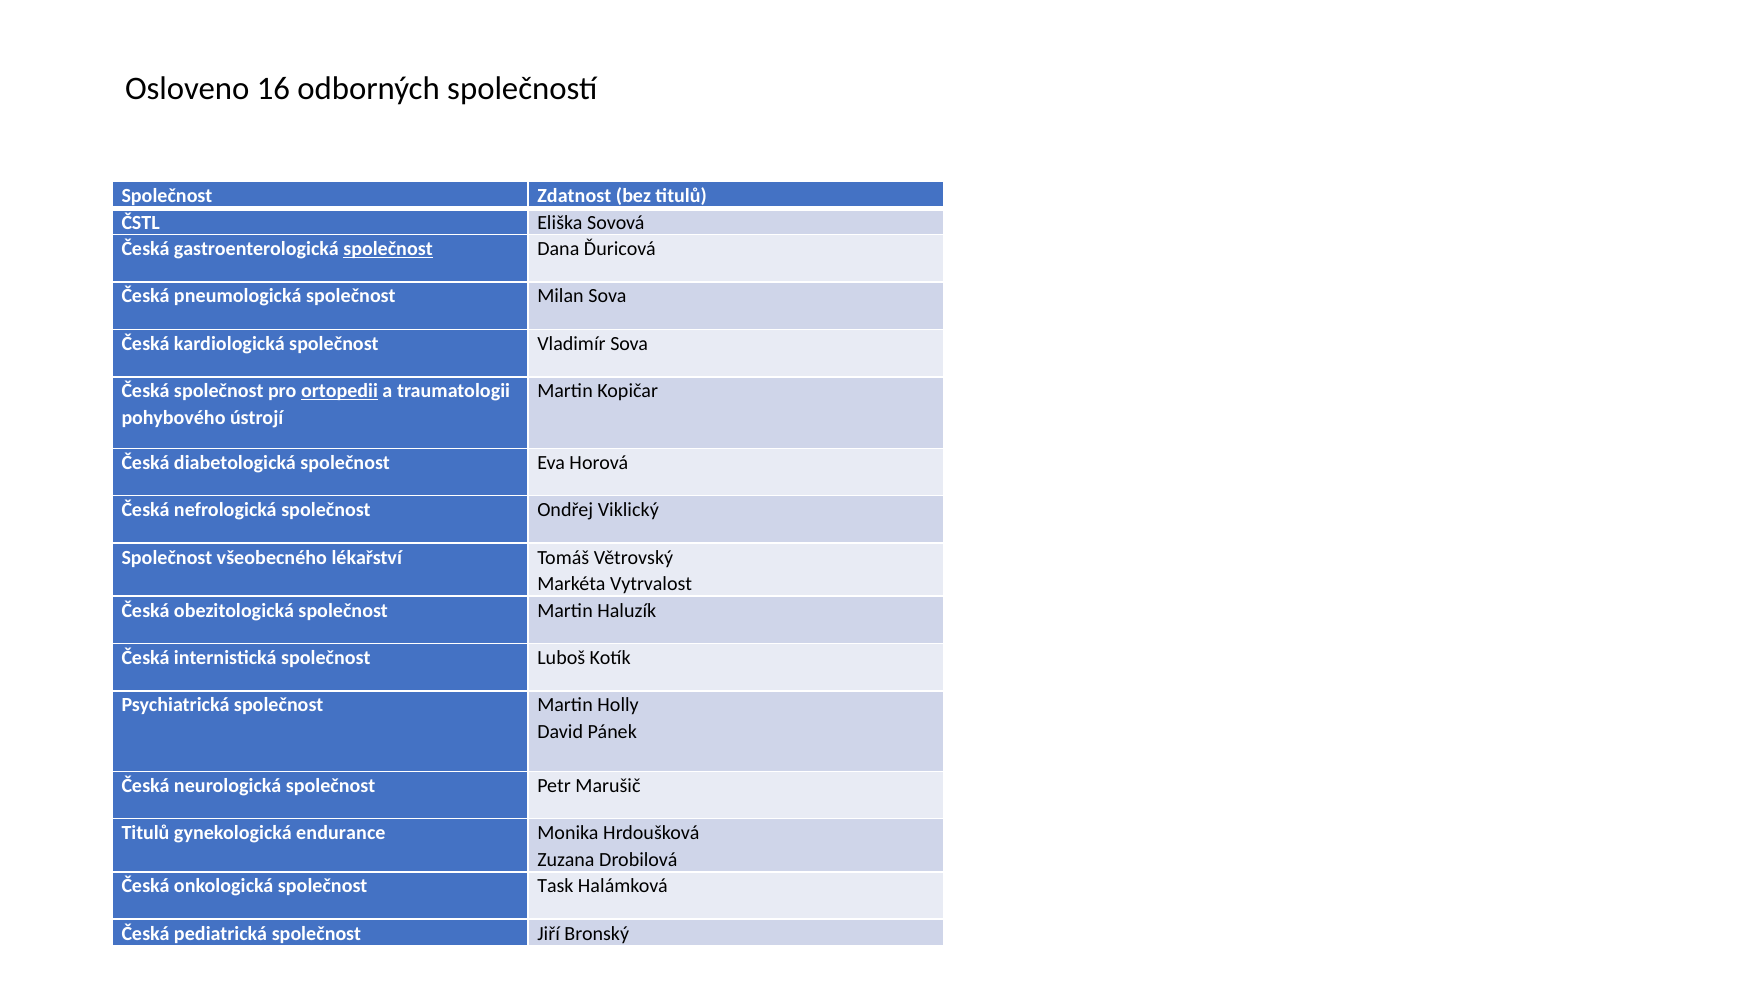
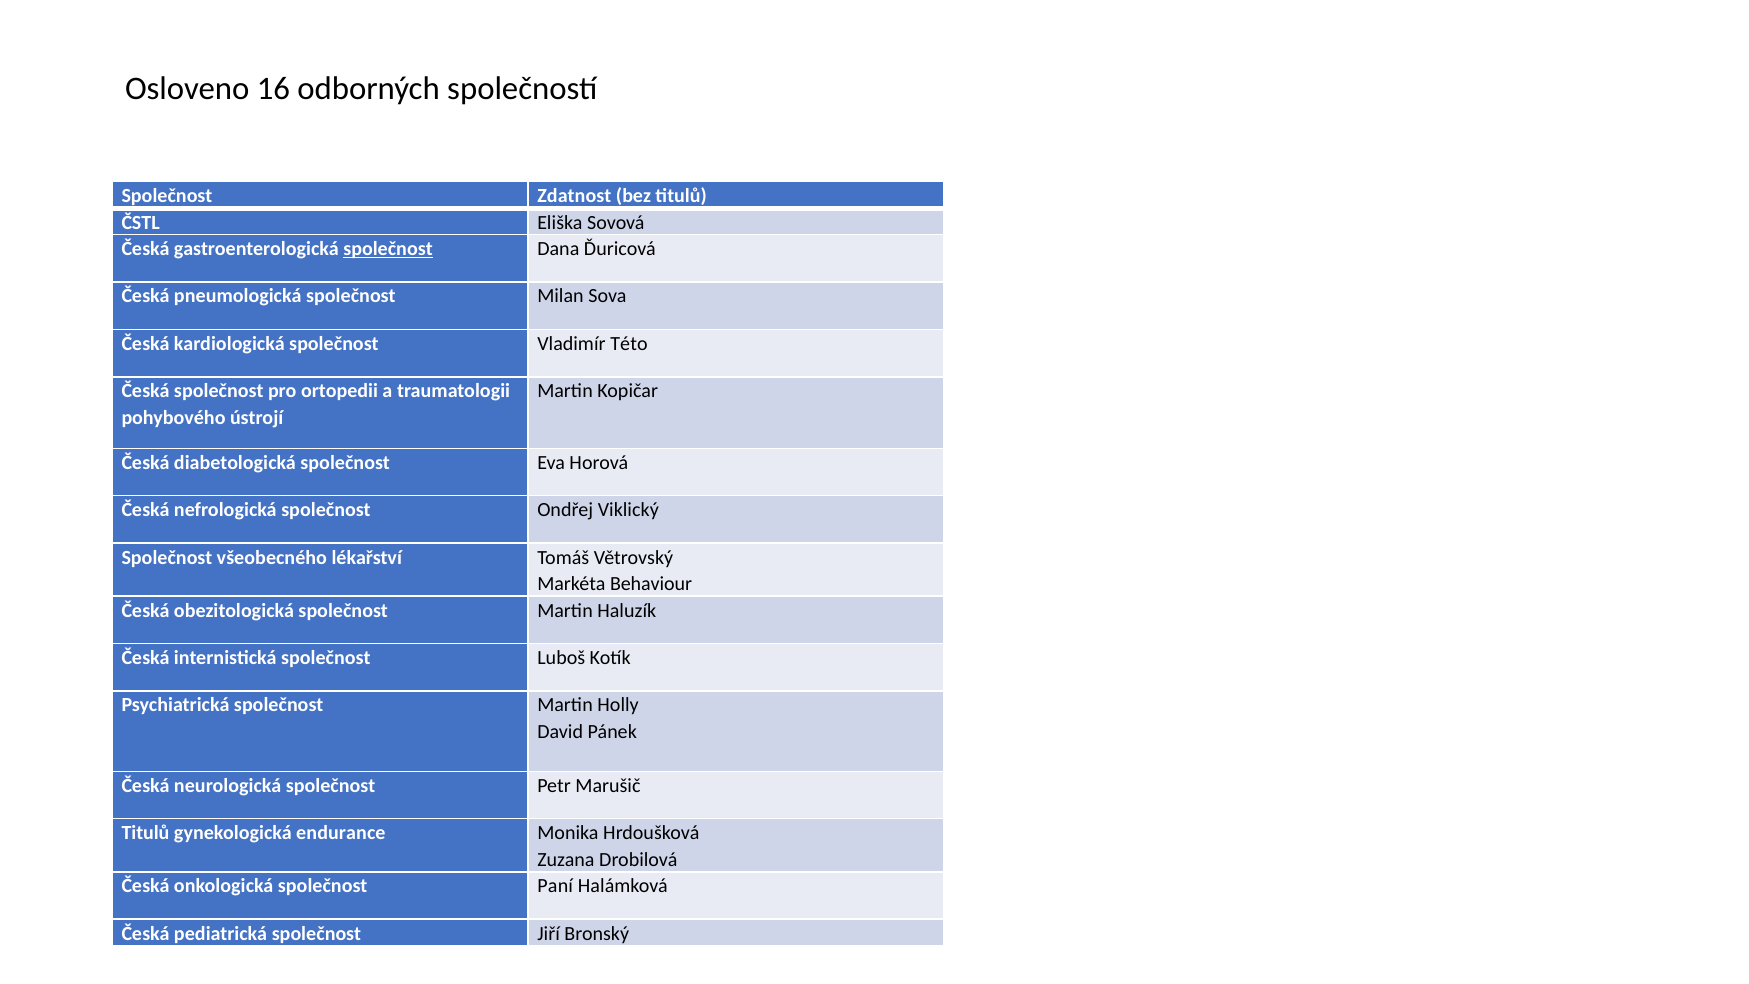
Vladimír Sova: Sova -> Této
ortopedii underline: present -> none
Vytrvalost: Vytrvalost -> Behaviour
Task: Task -> Paní
